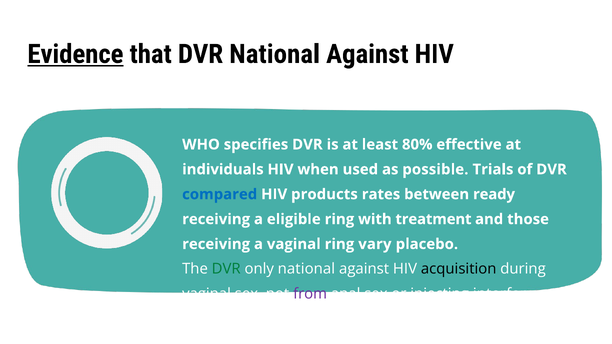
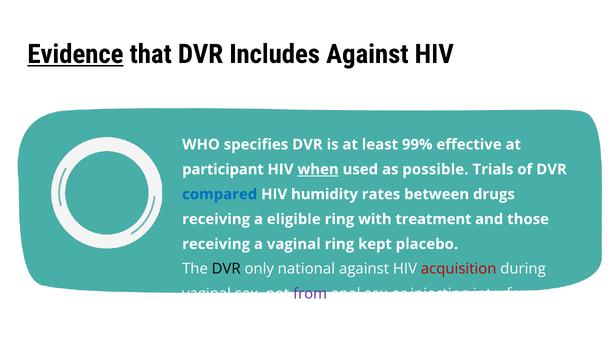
DVR National: National -> Includes
80%: 80% -> 99%
individuals: individuals -> participant
when underline: none -> present
products: products -> humidity
ready: ready -> drugs
vary: vary -> kept
DVR at (226, 269) colour: green -> black
acquisition colour: black -> red
